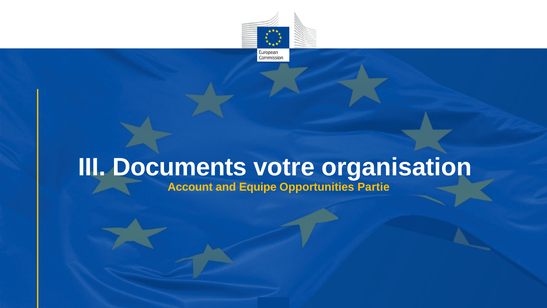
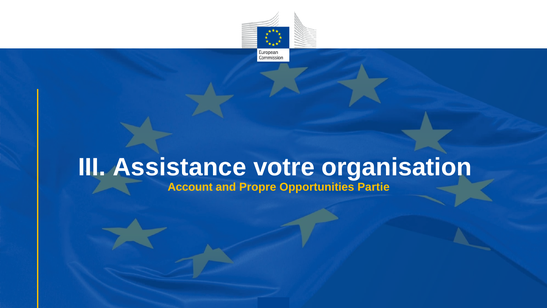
Documents: Documents -> Assistance
Equipe: Equipe -> Propre
